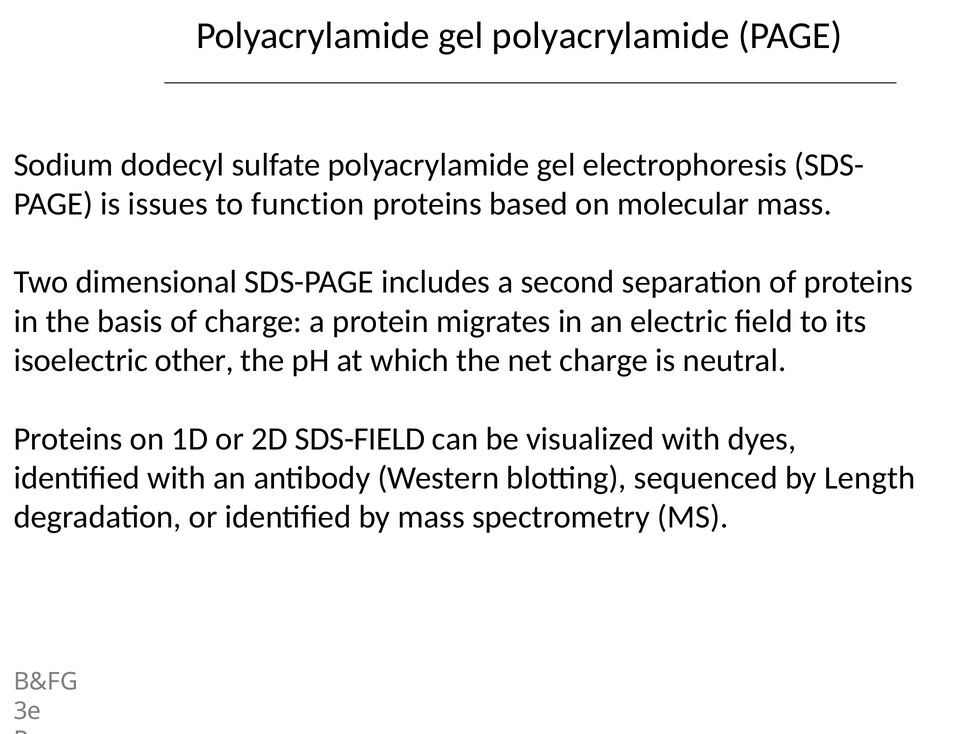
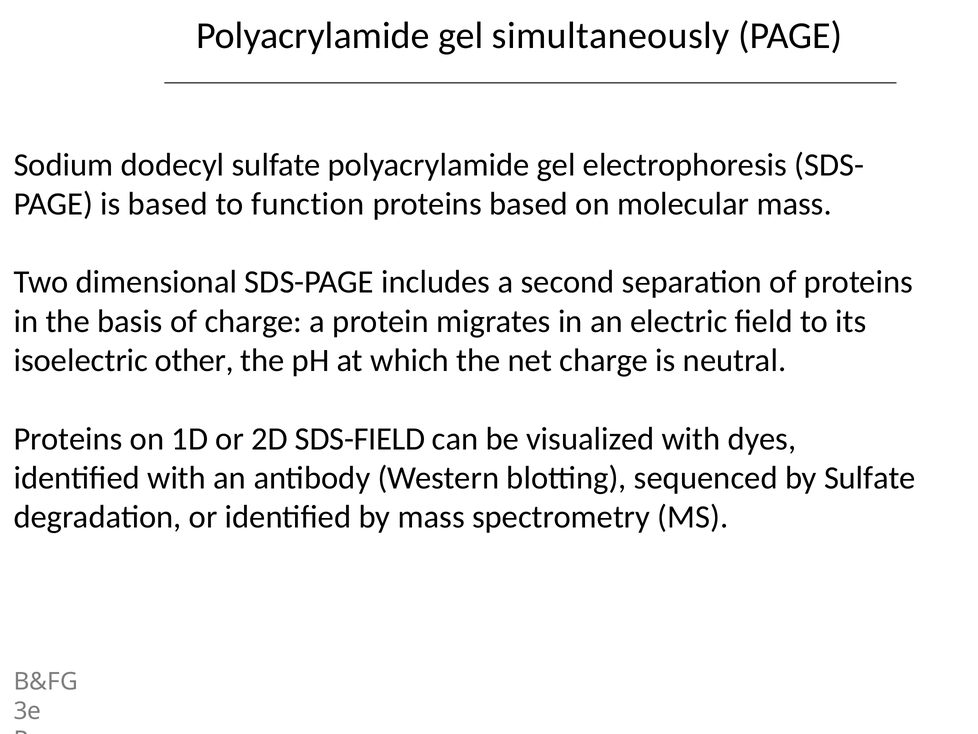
gel polyacrylamide: polyacrylamide -> simultaneously
is issues: issues -> based
by Length: Length -> Sulfate
